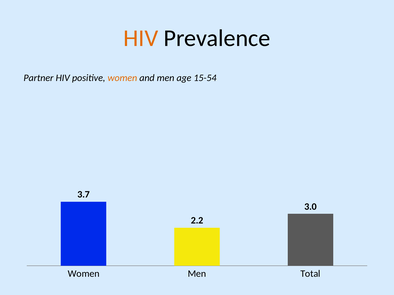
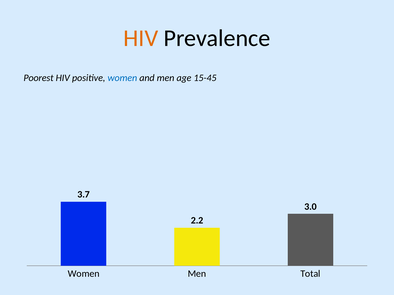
Partner: Partner -> Poorest
women at (122, 78) colour: orange -> blue
15-54: 15-54 -> 15-45
